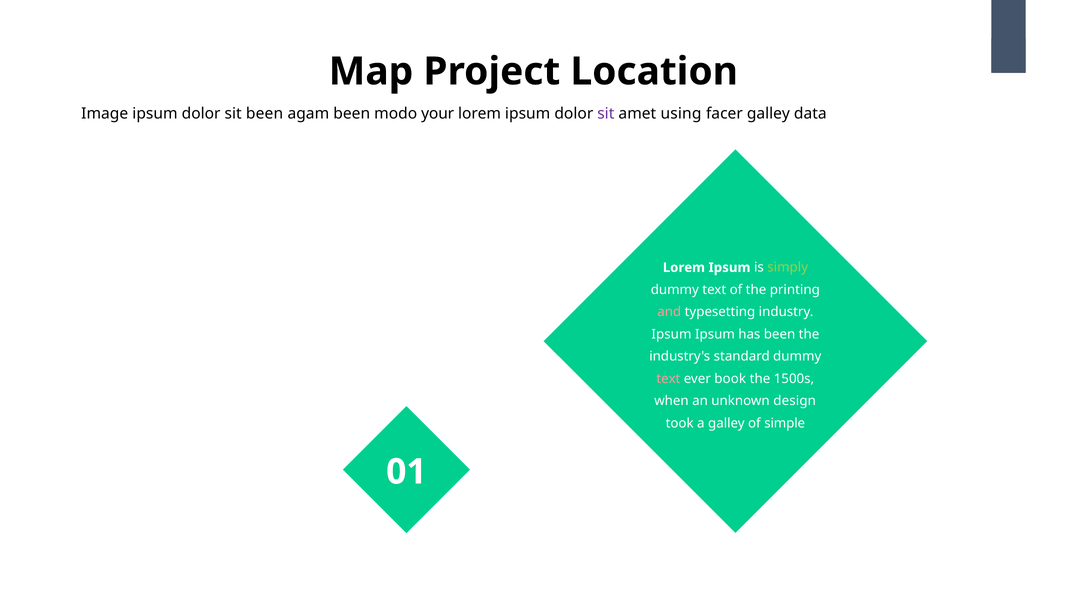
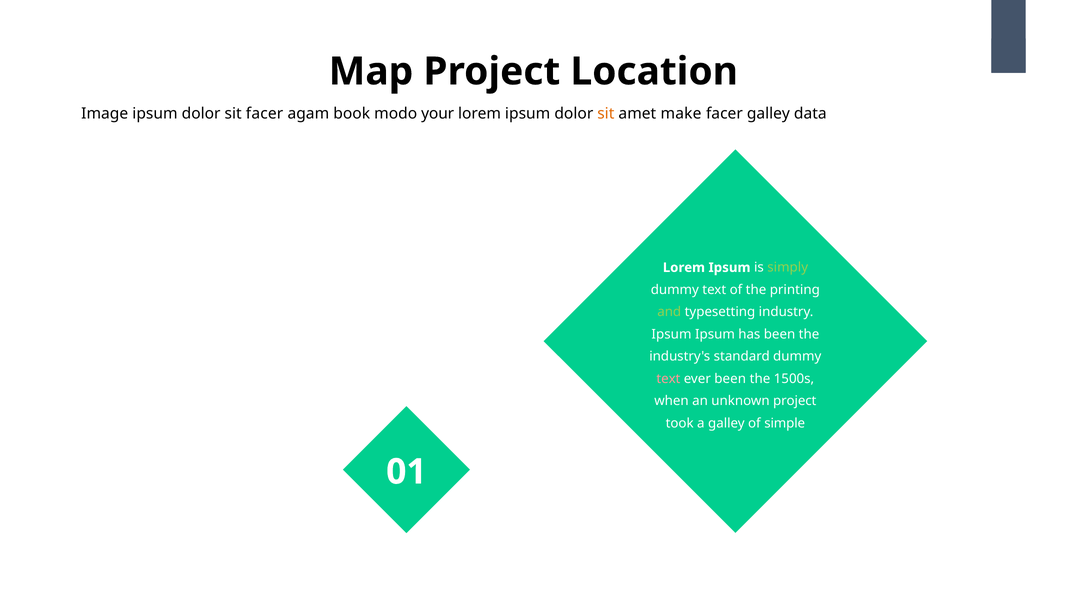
sit been: been -> facer
agam been: been -> book
sit at (606, 114) colour: purple -> orange
using: using -> make
and colour: pink -> light green
ever book: book -> been
unknown design: design -> project
